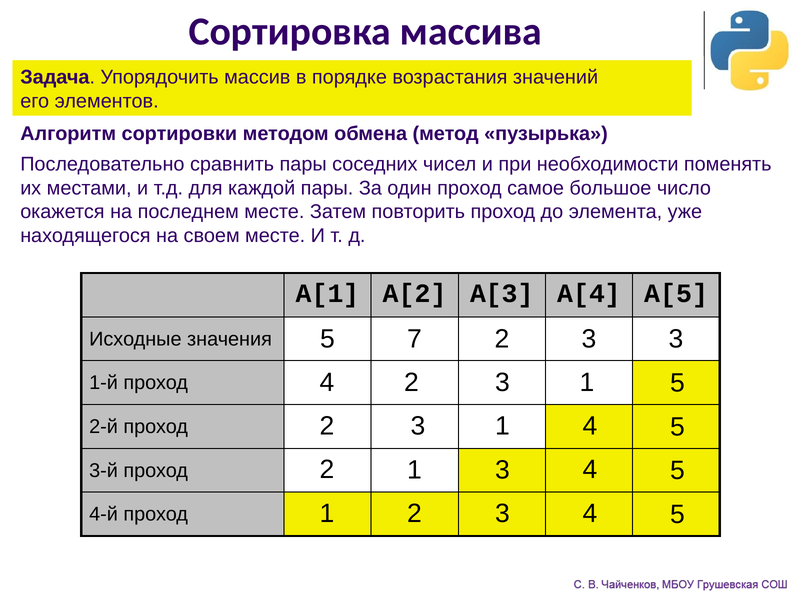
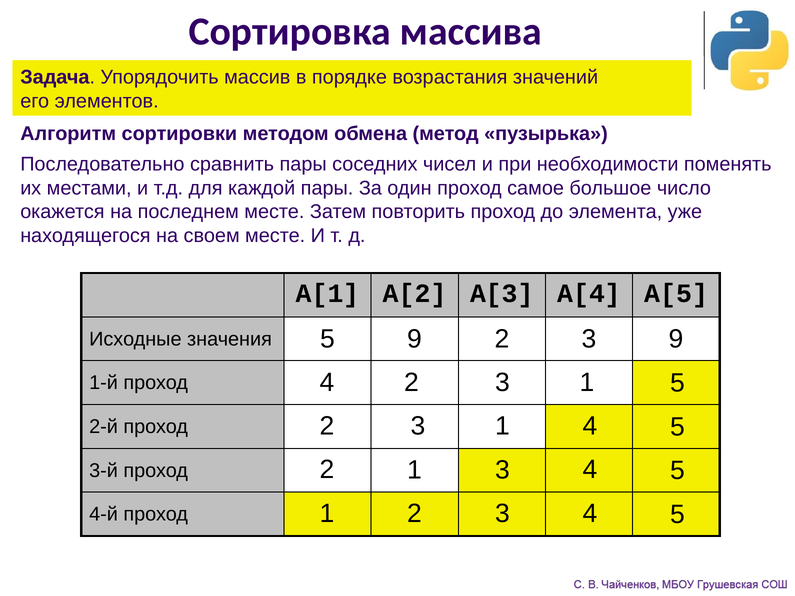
5 7: 7 -> 9
3 3: 3 -> 9
